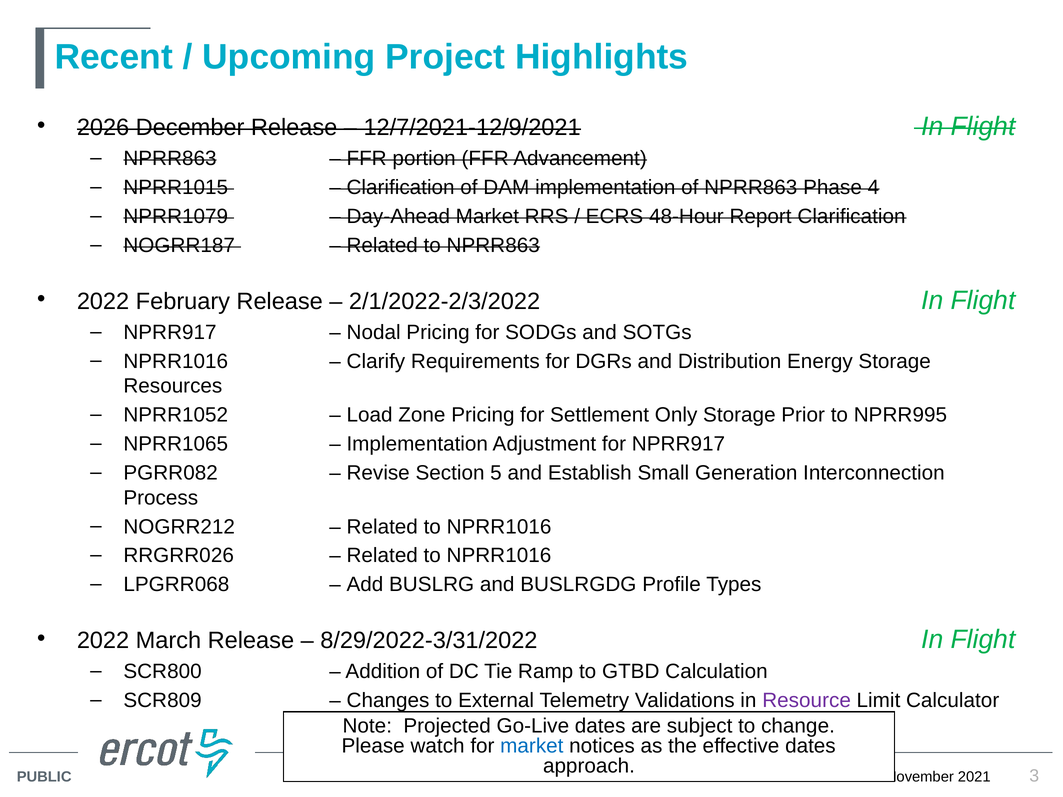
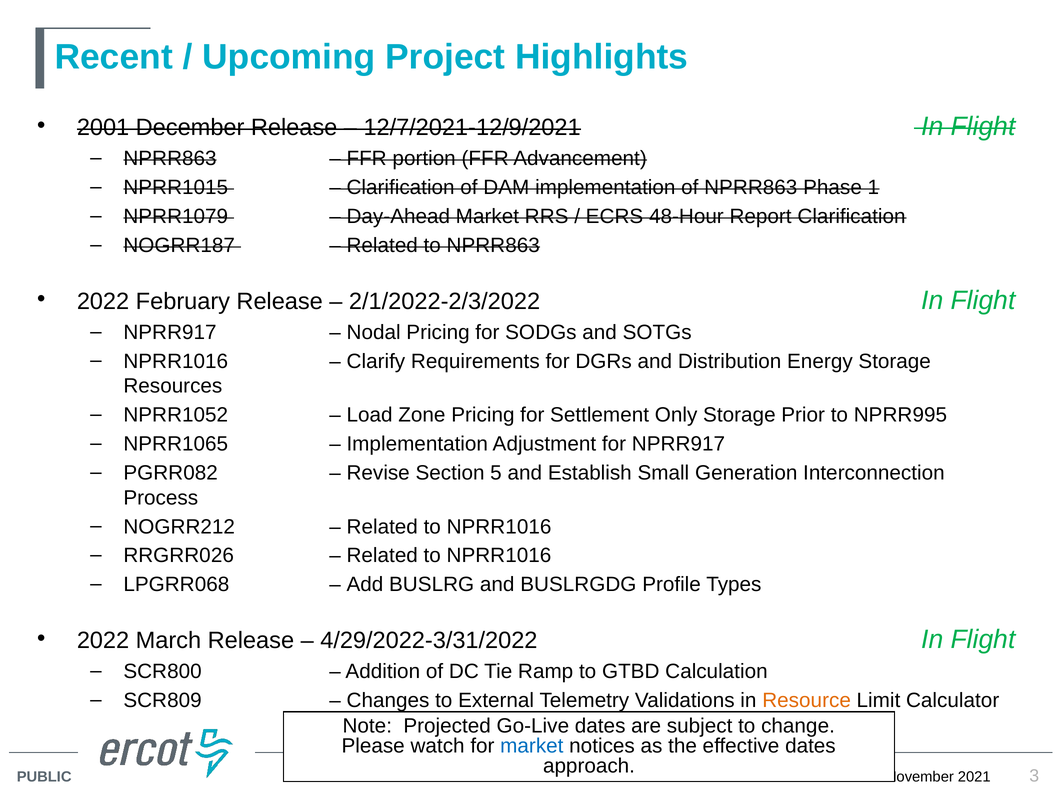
2026: 2026 -> 2001
4: 4 -> 1
8/29/2022-3/31/2022: 8/29/2022-3/31/2022 -> 4/29/2022-3/31/2022
Resource colour: purple -> orange
